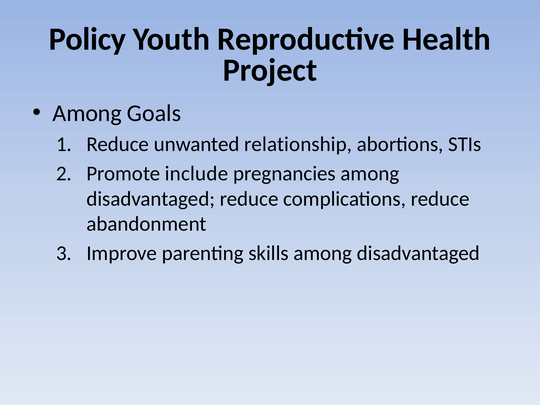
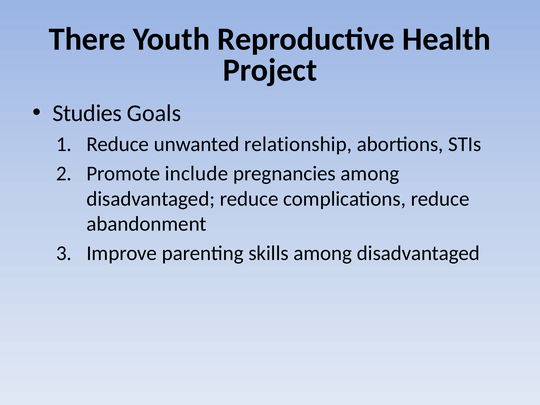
Policy: Policy -> There
Among at (87, 113): Among -> Studies
